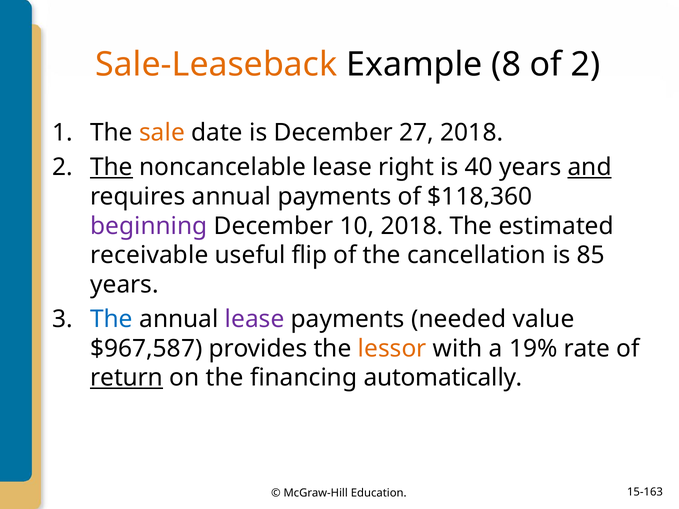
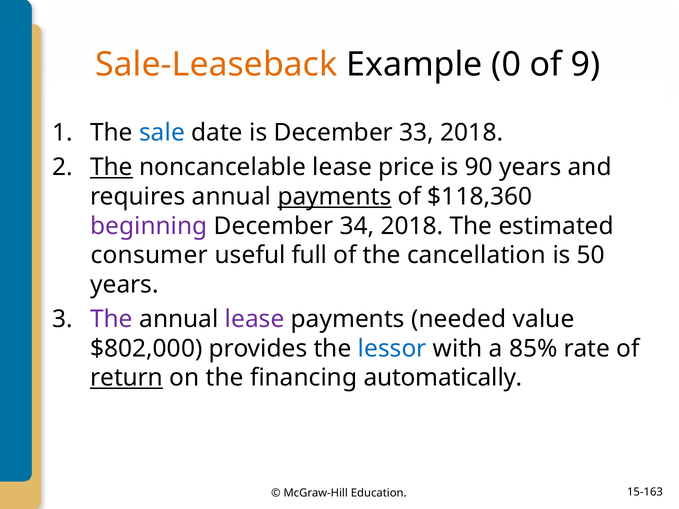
8: 8 -> 0
of 2: 2 -> 9
sale colour: orange -> blue
27: 27 -> 33
right: right -> price
40: 40 -> 90
and underline: present -> none
payments at (335, 197) underline: none -> present
10: 10 -> 34
receivable: receivable -> consumer
flip: flip -> full
85: 85 -> 50
The at (112, 319) colour: blue -> purple
$967,587: $967,587 -> $802,000
lessor colour: orange -> blue
19%: 19% -> 85%
